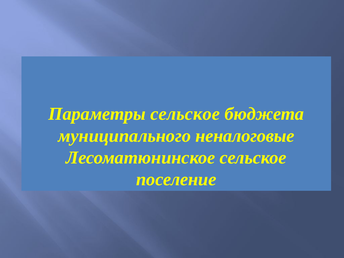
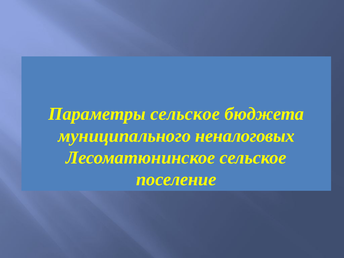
неналоговые: неналоговые -> неналоговых
